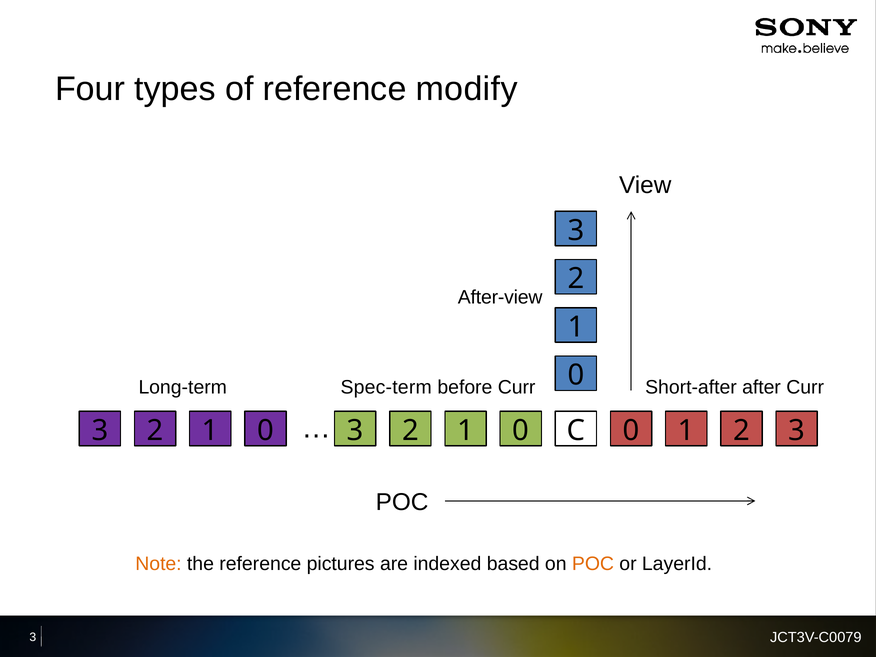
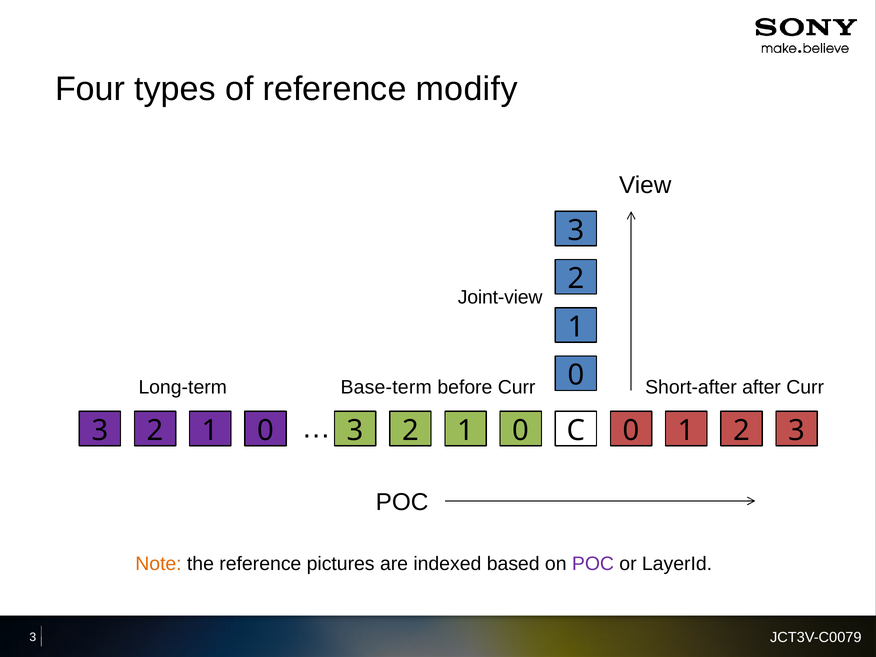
After-view: After-view -> Joint-view
Spec-term: Spec-term -> Base-term
POC at (593, 564) colour: orange -> purple
